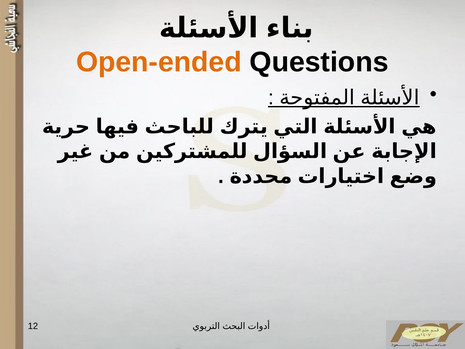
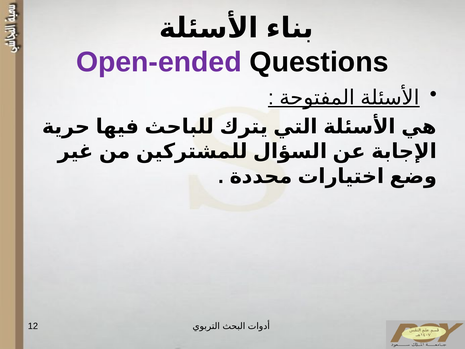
Open-ended colour: orange -> purple
